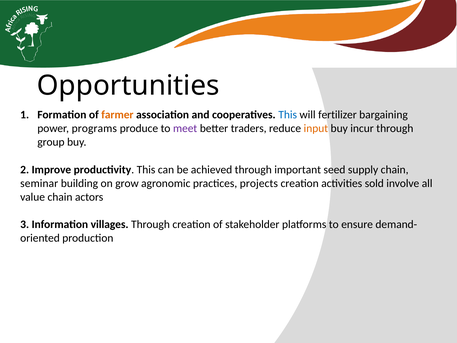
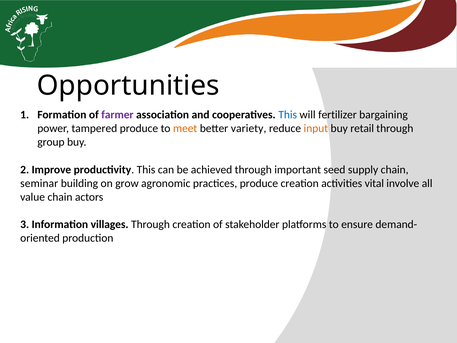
farmer colour: orange -> purple
programs: programs -> tampered
meet colour: purple -> orange
traders: traders -> variety
incur: incur -> retail
practices projects: projects -> produce
sold: sold -> vital
